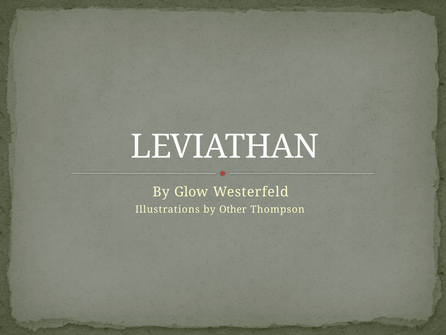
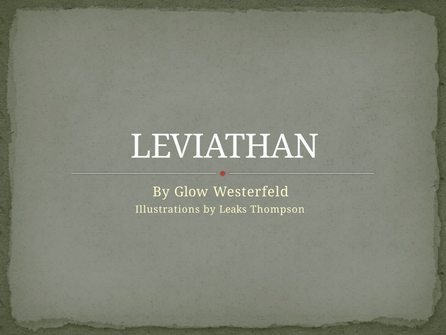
Other: Other -> Leaks
